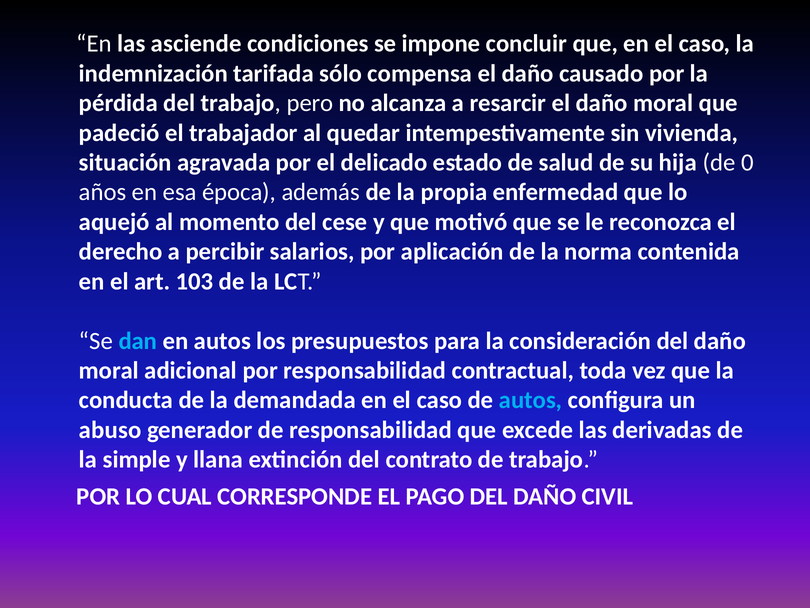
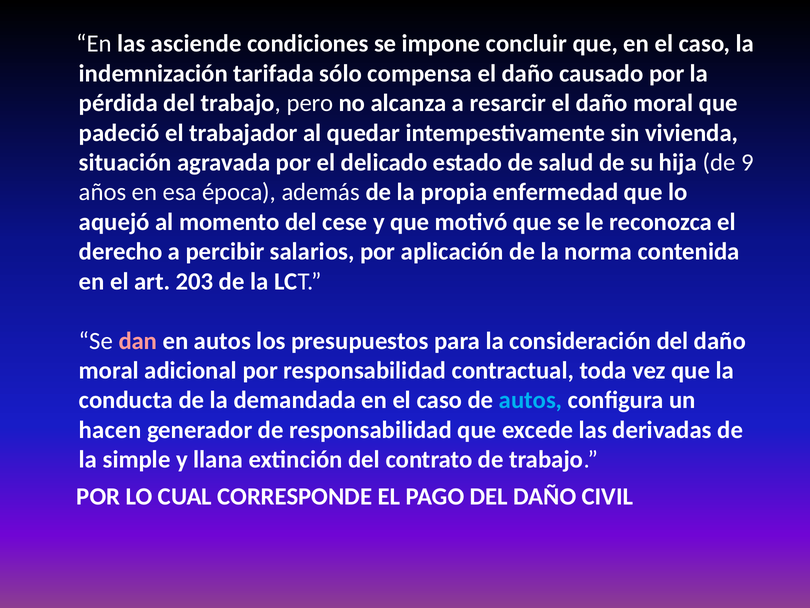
0: 0 -> 9
103: 103 -> 203
dan colour: light blue -> pink
abuso: abuso -> hacen
